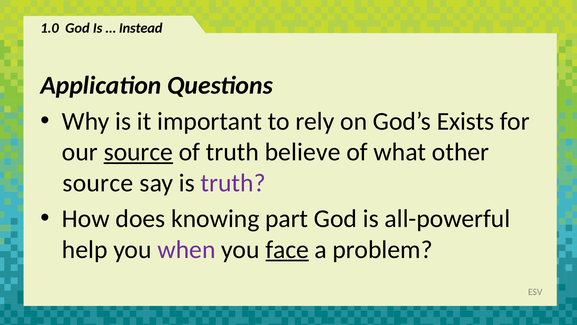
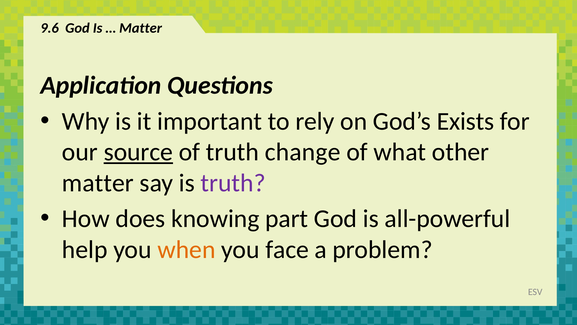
1.0: 1.0 -> 9.6
Instead at (141, 28): Instead -> Matter
believe: believe -> change
source at (98, 183): source -> matter
when colour: purple -> orange
face underline: present -> none
